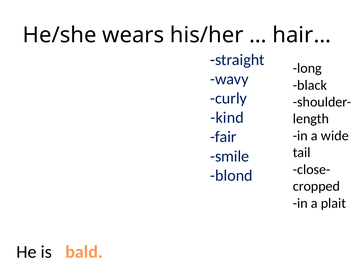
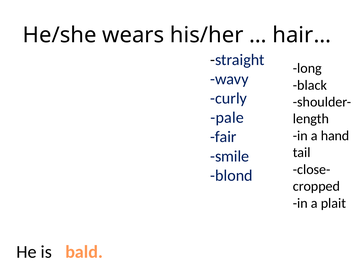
kind: kind -> pale
wide: wide -> hand
